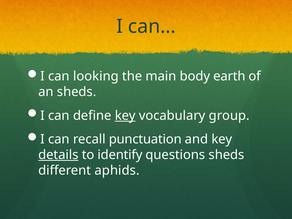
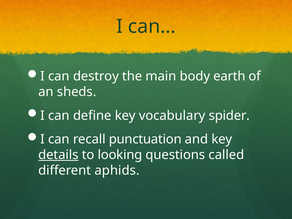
looking: looking -> destroy
key at (125, 116) underline: present -> none
group: group -> spider
identify: identify -> looking
questions sheds: sheds -> called
